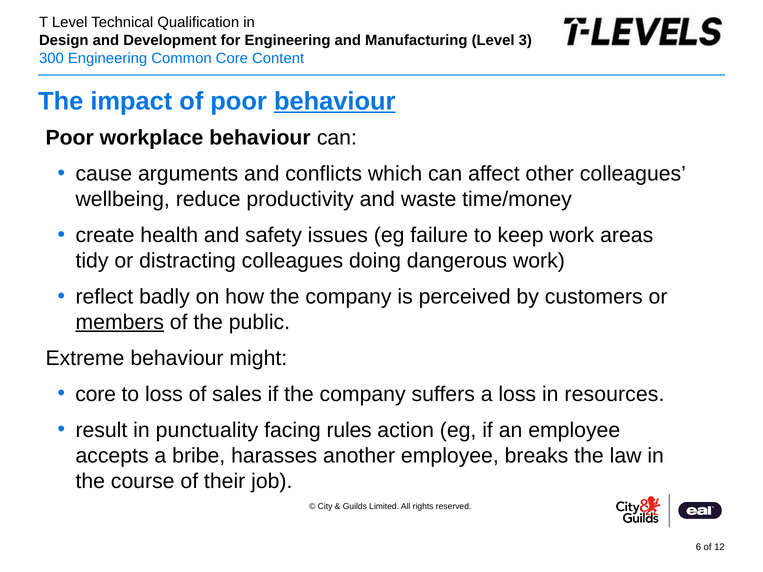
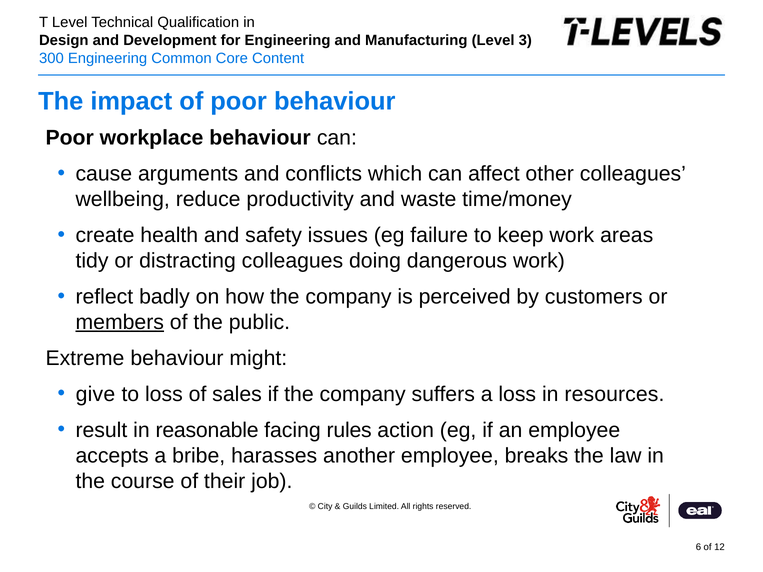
behaviour at (335, 101) underline: present -> none
core at (96, 394): core -> give
punctuality: punctuality -> reasonable
